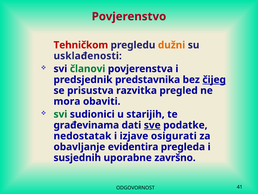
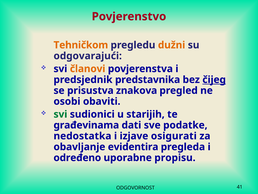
Tehničkom colour: red -> orange
usklađenosti: usklađenosti -> odgovarajući
članovi colour: green -> orange
razvitka: razvitka -> znakova
mora: mora -> osobi
sve underline: present -> none
nedostatak: nedostatak -> nedostatka
susjednih: susjednih -> određeno
završno: završno -> propisu
